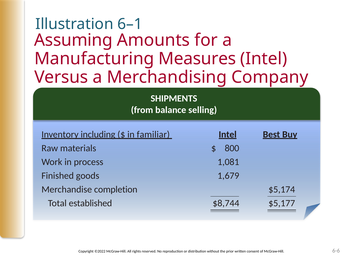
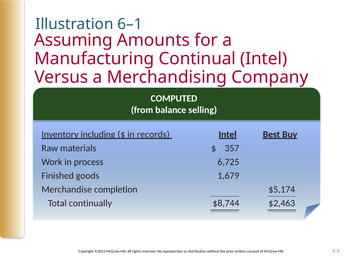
Measures: Measures -> Continual
SHIPMENTS: SHIPMENTS -> COMPUTED
familiar: familiar -> records
800: 800 -> 357
1,081: 1,081 -> 6,725
established: established -> continually
$5,177: $5,177 -> $2,463
